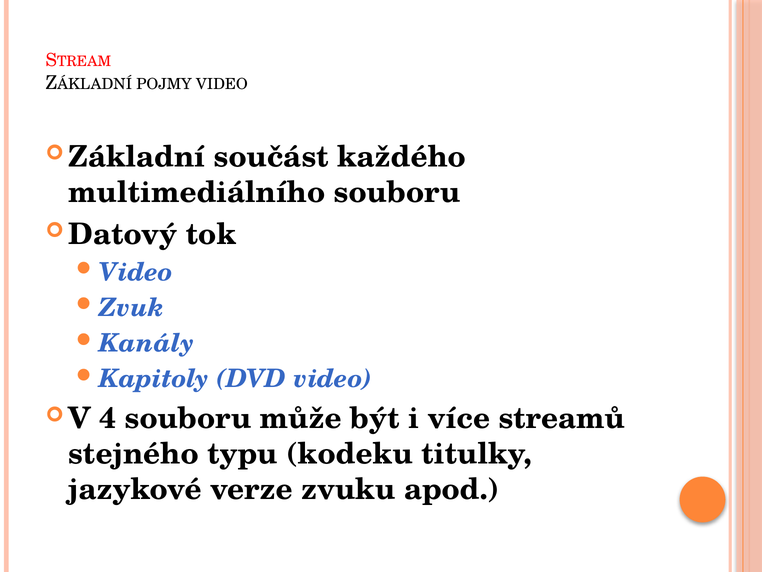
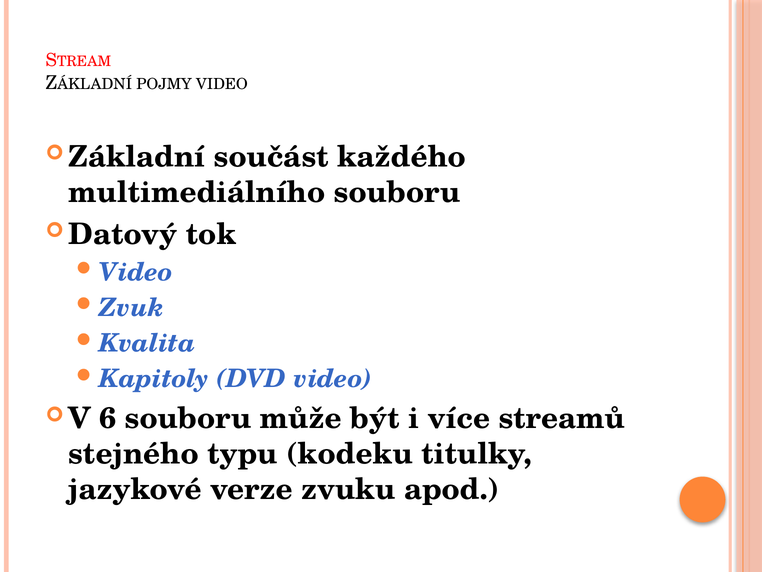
Kanály: Kanály -> Kvalita
4: 4 -> 6
